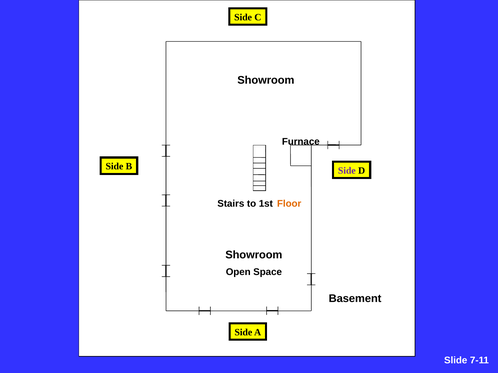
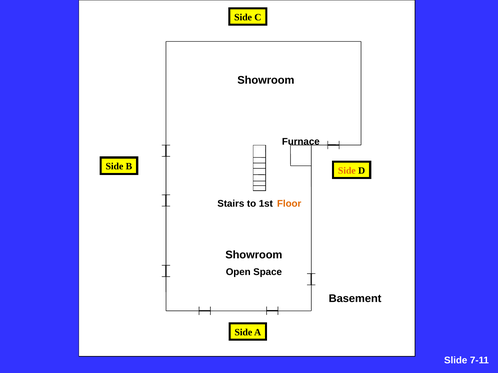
Side at (347, 171) colour: purple -> orange
